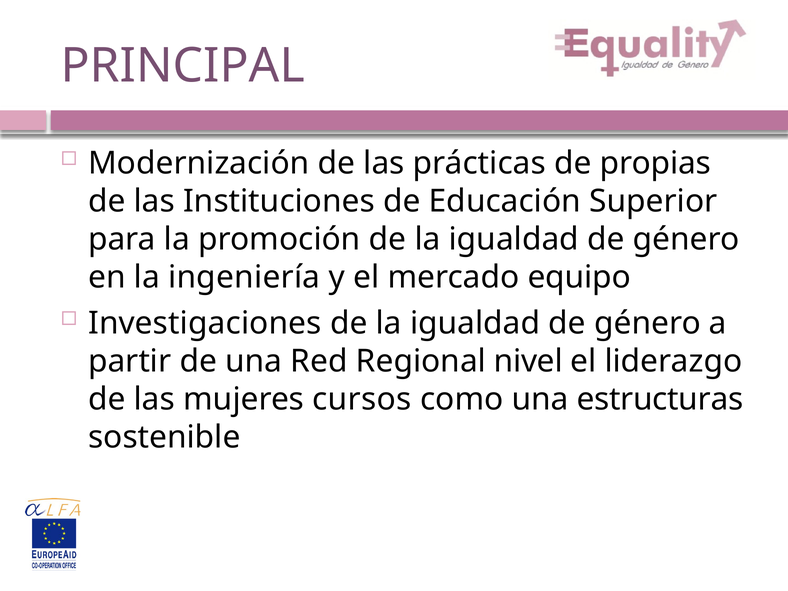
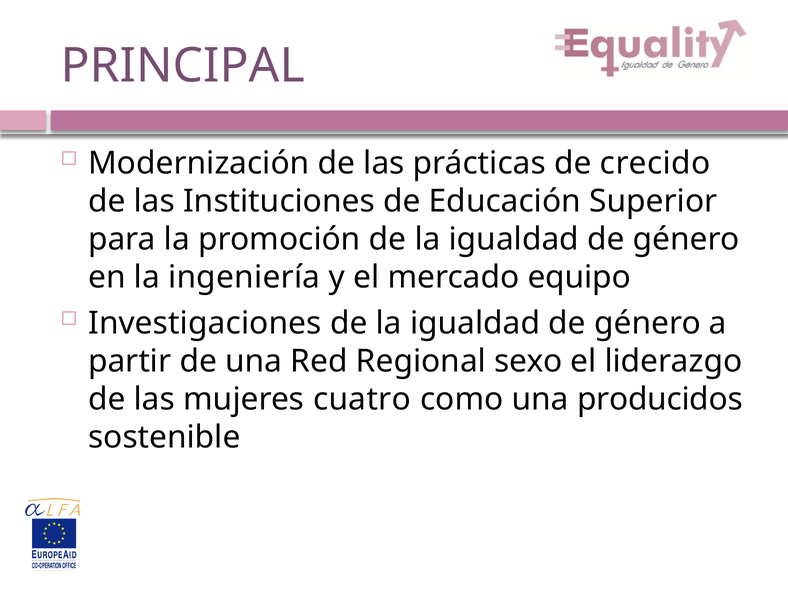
propias: propias -> crecido
nivel: nivel -> sexo
cursos: cursos -> cuatro
estructuras: estructuras -> producidos
